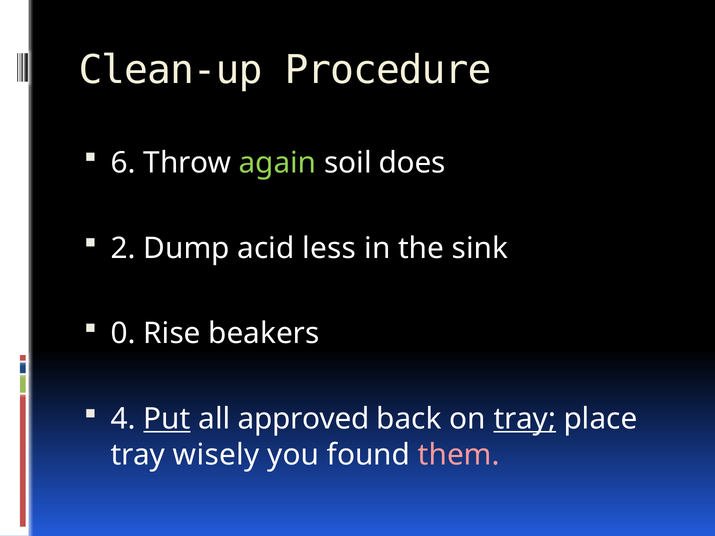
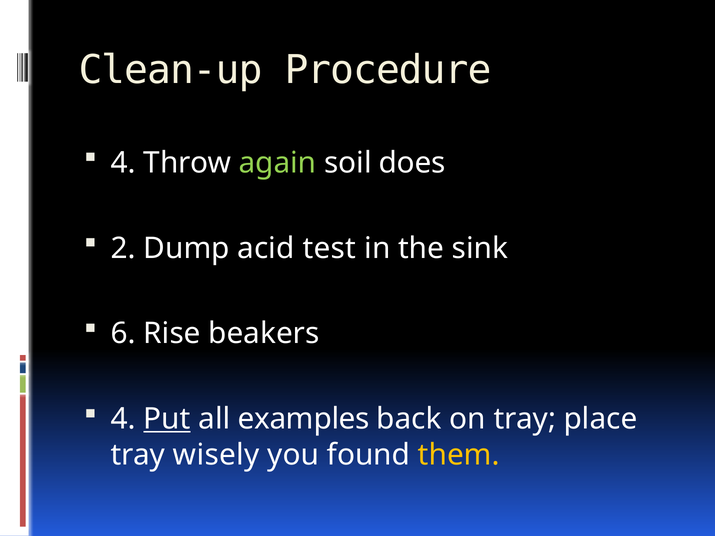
6 at (123, 163): 6 -> 4
less: less -> test
0: 0 -> 6
approved: approved -> examples
tray at (525, 419) underline: present -> none
them colour: pink -> yellow
